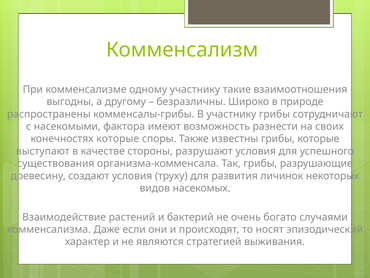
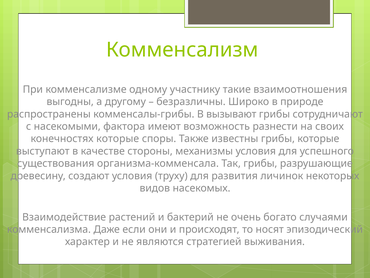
В участнику: участнику -> вызывают
разрушают: разрушают -> механизмы
